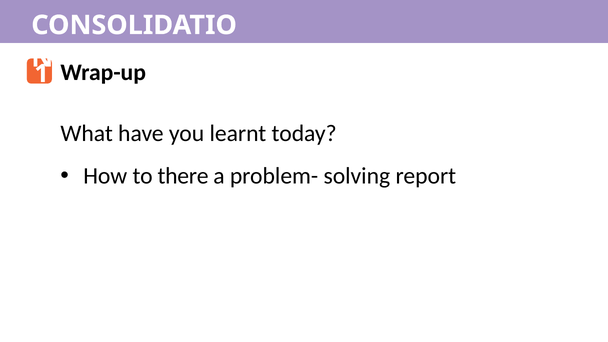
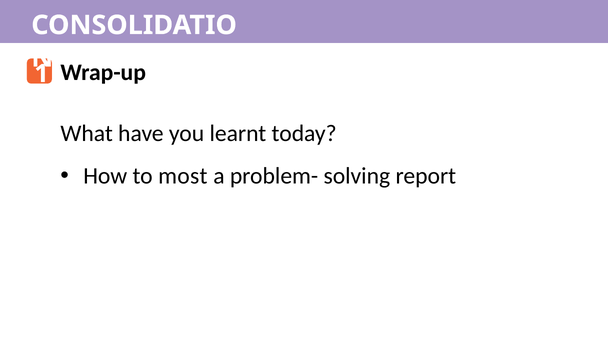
there: there -> most
